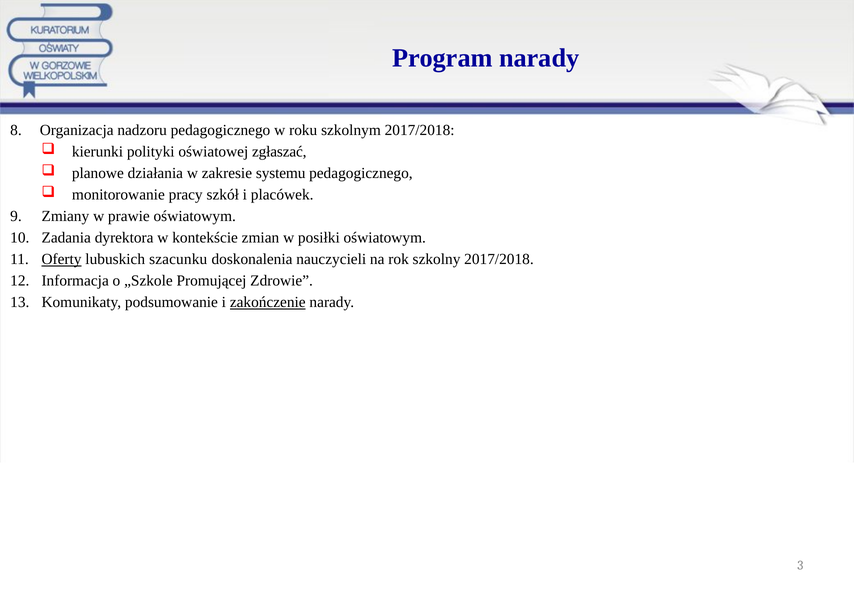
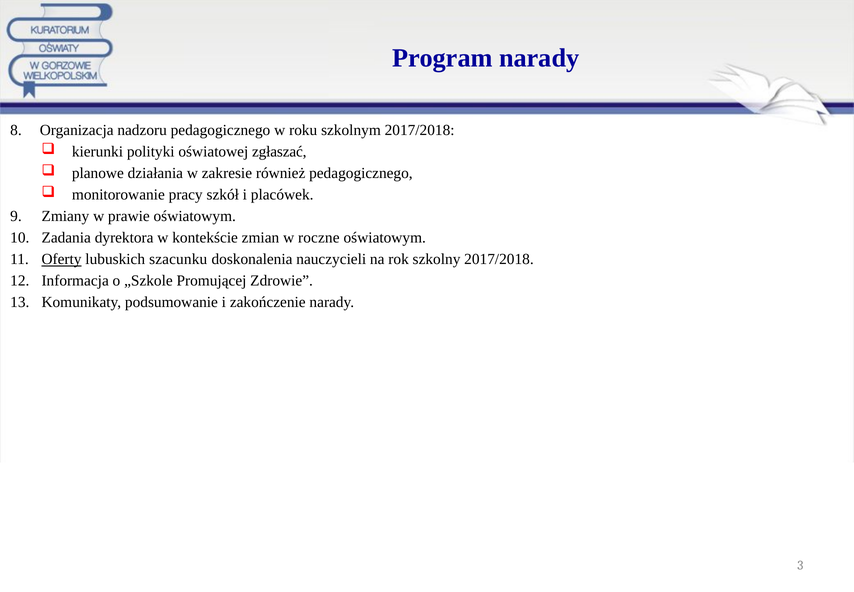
systemu: systemu -> również
posiłki: posiłki -> roczne
zakończenie underline: present -> none
